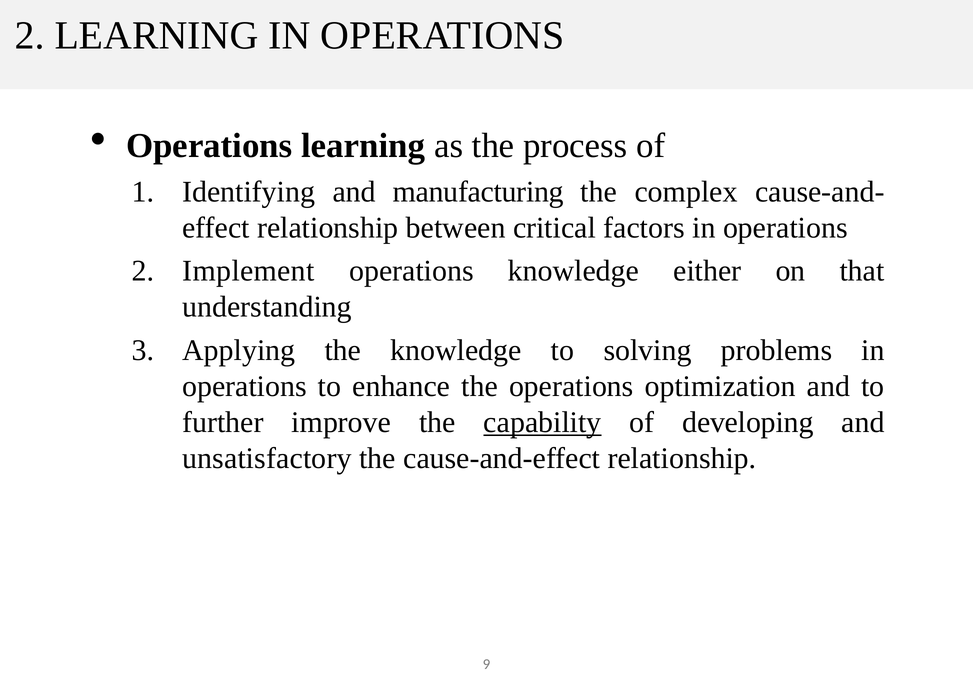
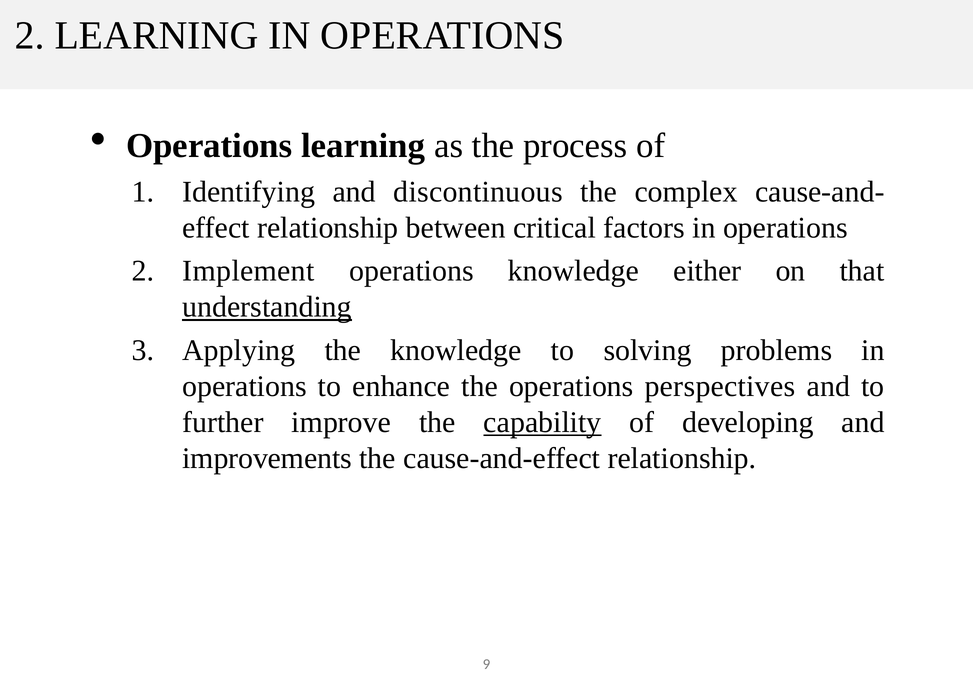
manufacturing: manufacturing -> discontinuous
understanding underline: none -> present
optimization: optimization -> perspectives
unsatisfactory: unsatisfactory -> improvements
